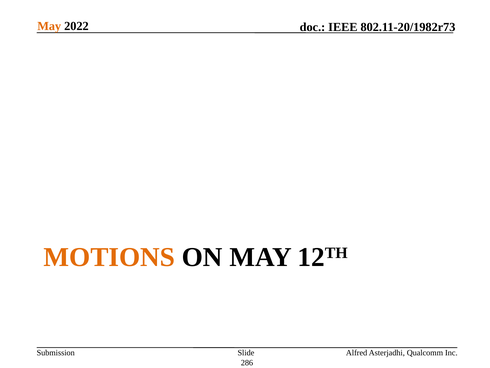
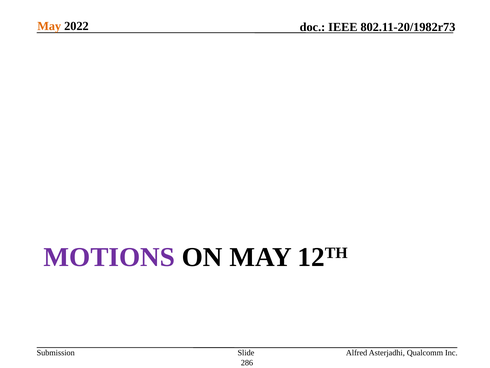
MOTIONS colour: orange -> purple
